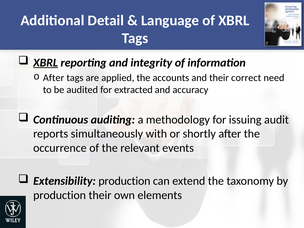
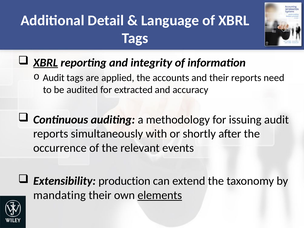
After at (54, 78): After -> Audit
their correct: correct -> reports
production at (60, 195): production -> mandating
elements underline: none -> present
